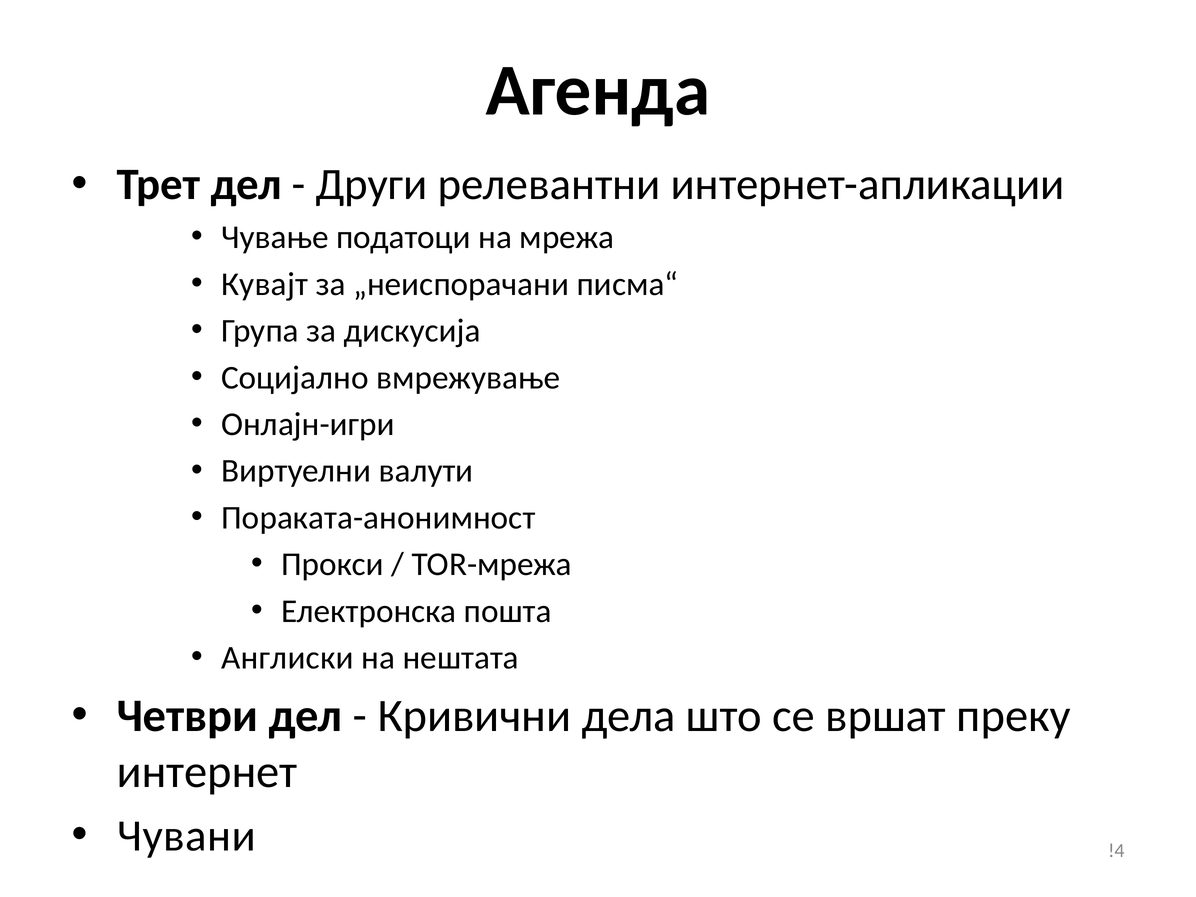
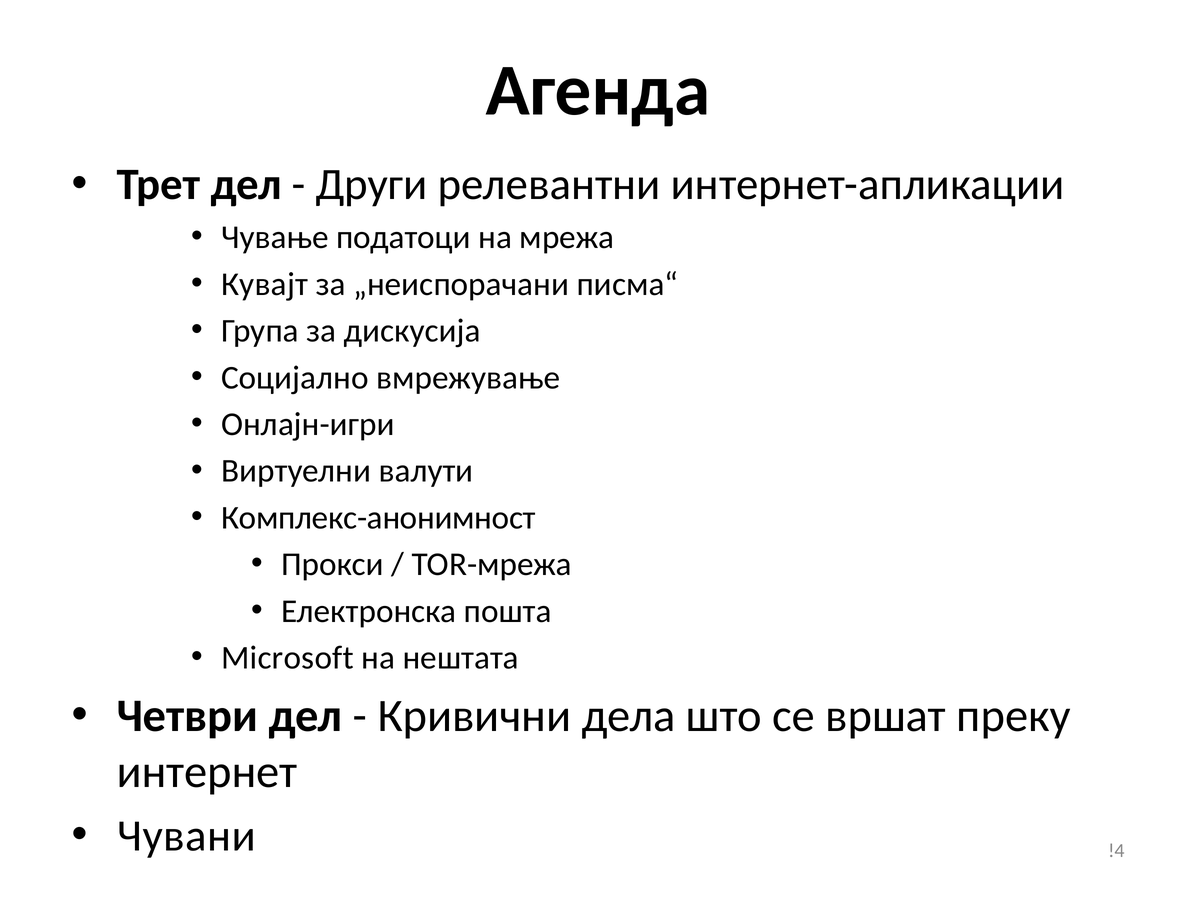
Пораката-анонимност: Пораката-анонимност -> Комплекс-анонимност
Англиски: Англиски -> Microsoft
